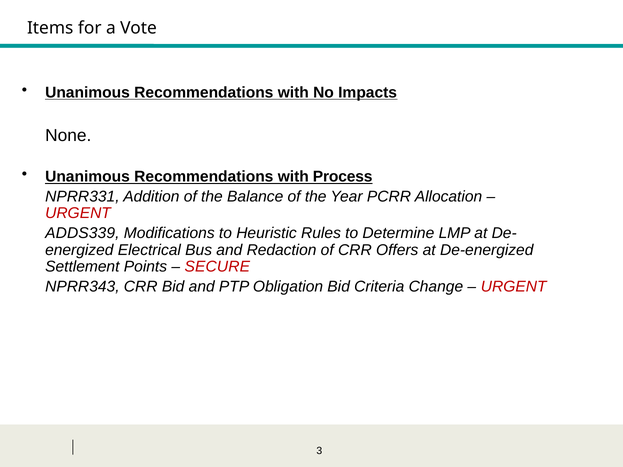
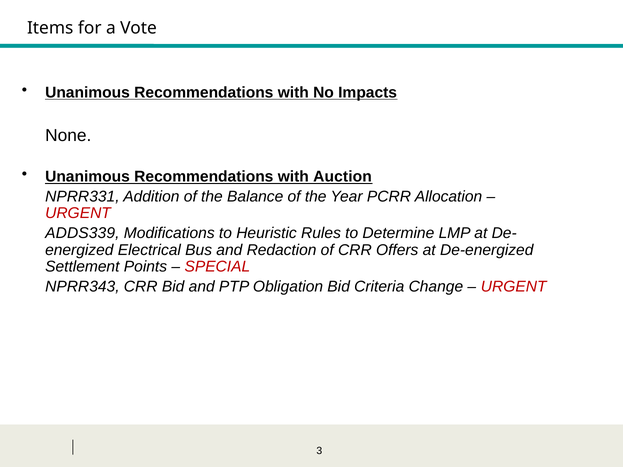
Process: Process -> Auction
SECURE: SECURE -> SPECIAL
